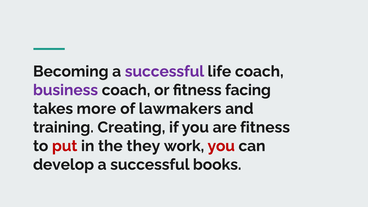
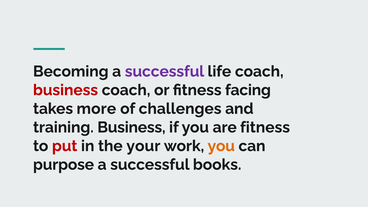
business at (66, 90) colour: purple -> red
lawmakers: lawmakers -> challenges
training Creating: Creating -> Business
they: they -> your
you at (221, 146) colour: red -> orange
develop: develop -> purpose
